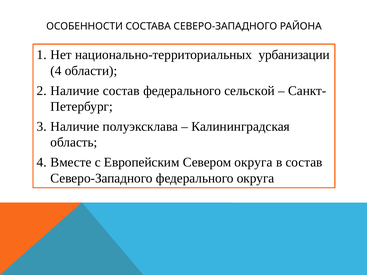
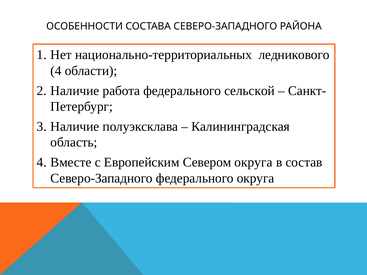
урбанизации: урбанизации -> ледникового
Наличие состав: состав -> работа
